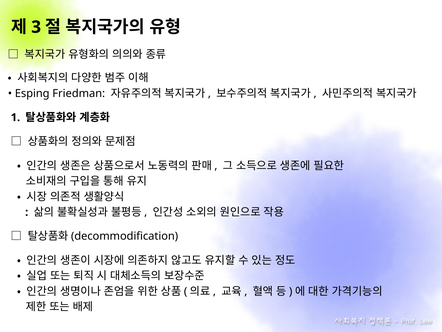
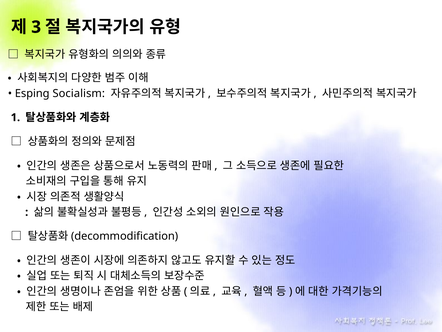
Friedman: Friedman -> Socialism
